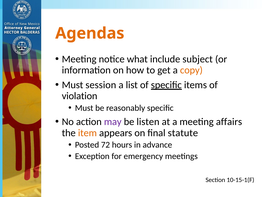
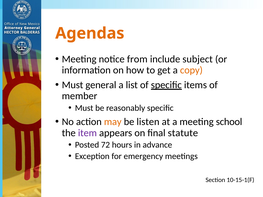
what: what -> from
session: session -> general
violation: violation -> member
may colour: purple -> orange
affairs: affairs -> school
item colour: orange -> purple
